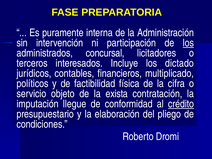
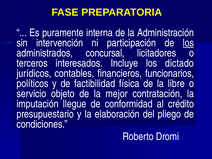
multiplicado: multiplicado -> funcionarios
cifra: cifra -> libre
exista: exista -> mejor
crédito underline: present -> none
